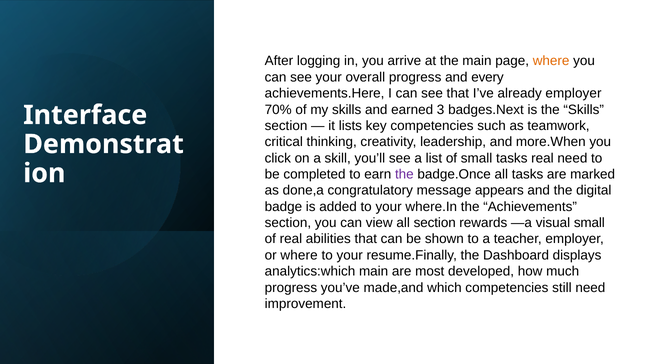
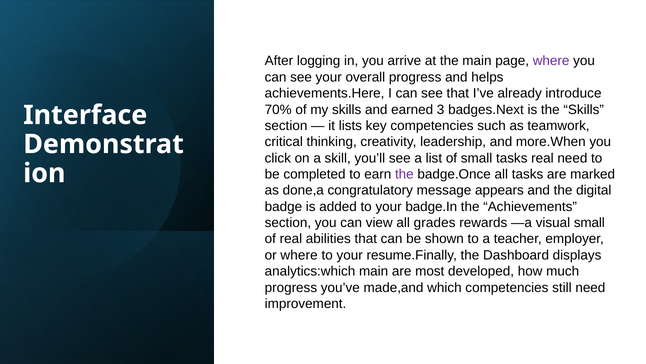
where at (551, 61) colour: orange -> purple
every: every -> helps
already employer: employer -> introduce
where.In: where.In -> badge.In
all section: section -> grades
